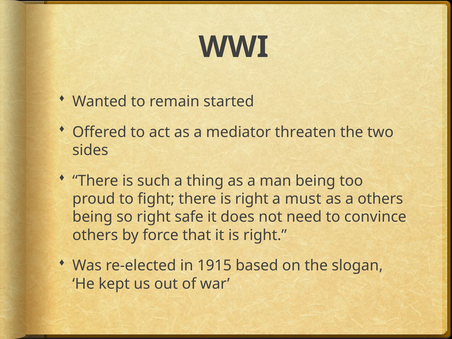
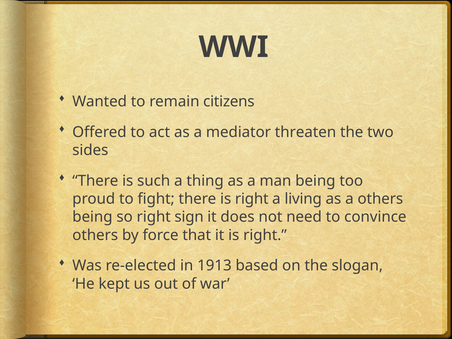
started: started -> citizens
must: must -> living
safe: safe -> sign
1915: 1915 -> 1913
